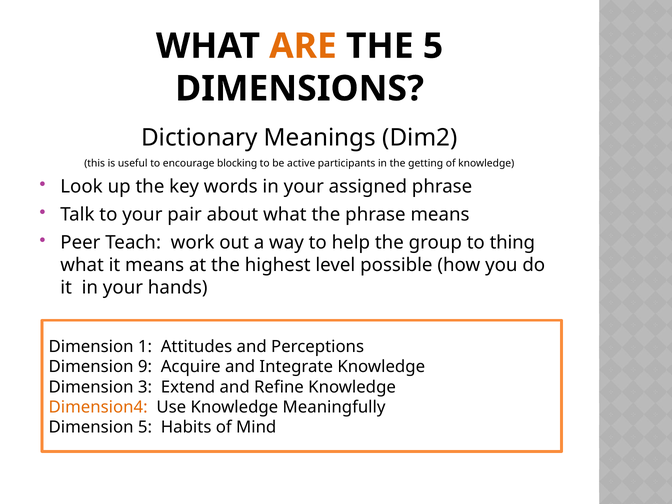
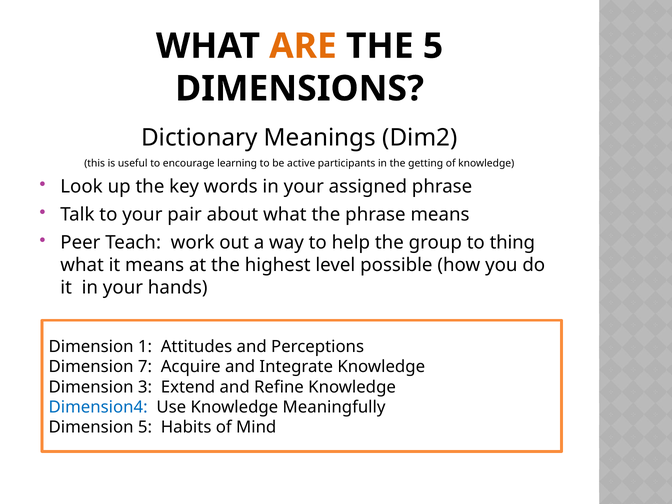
blocking: blocking -> learning
9: 9 -> 7
Dimension4 colour: orange -> blue
